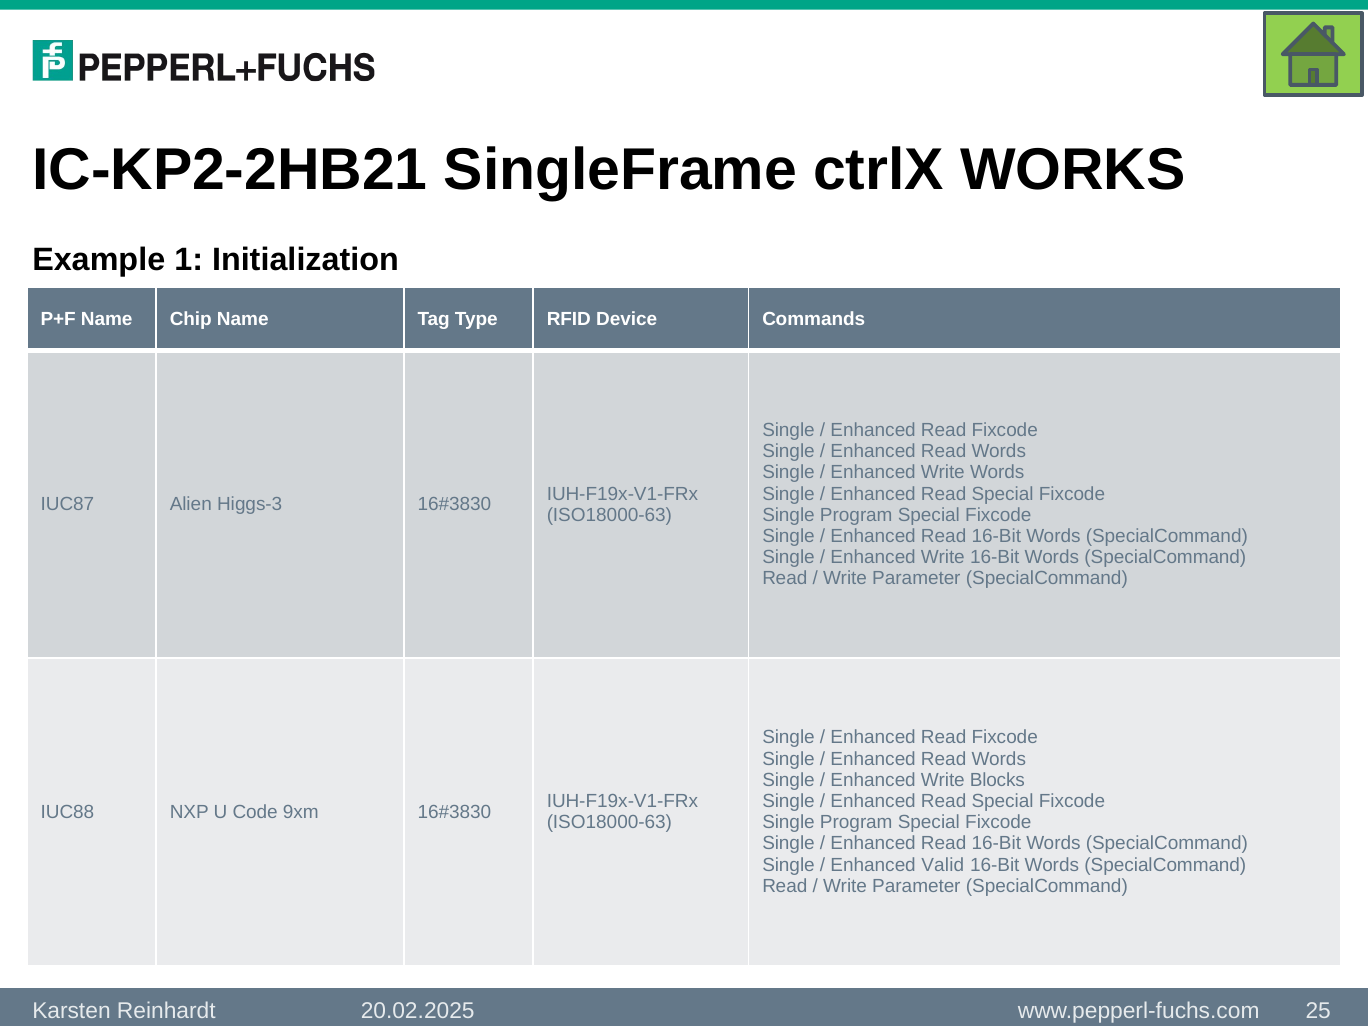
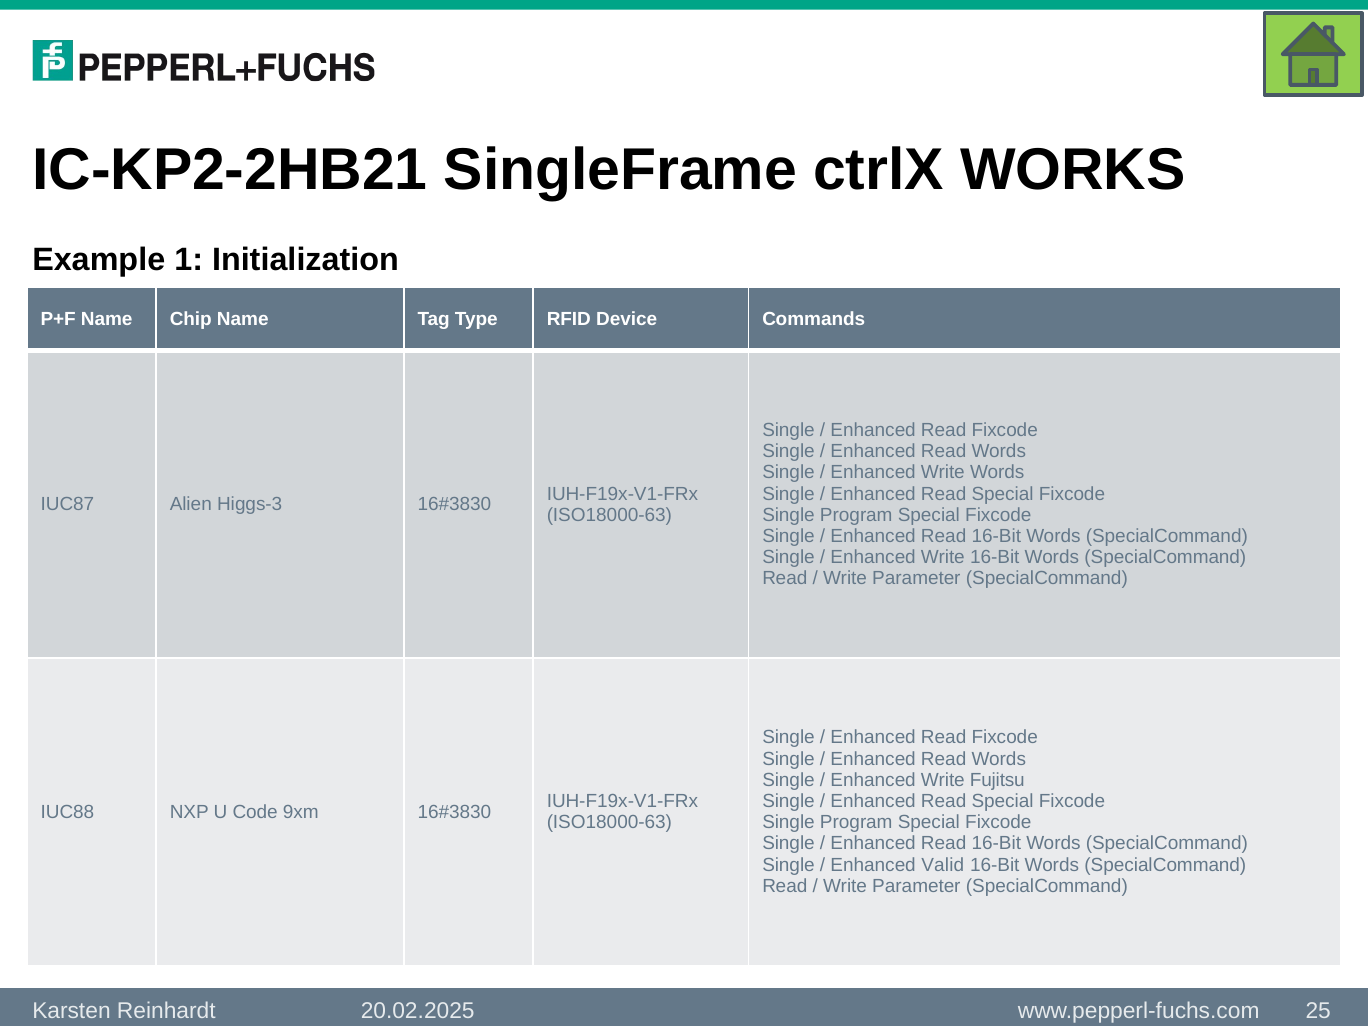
Blocks: Blocks -> Fujitsu
